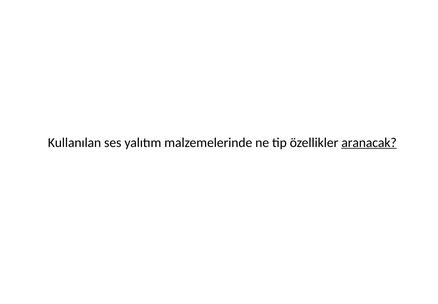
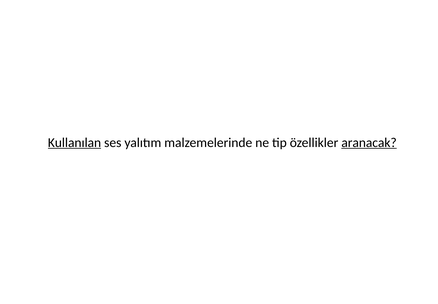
Kullanılan underline: none -> present
